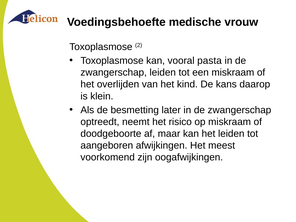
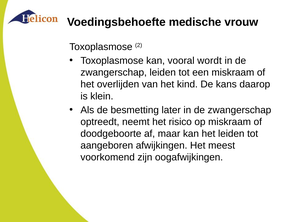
pasta: pasta -> wordt
